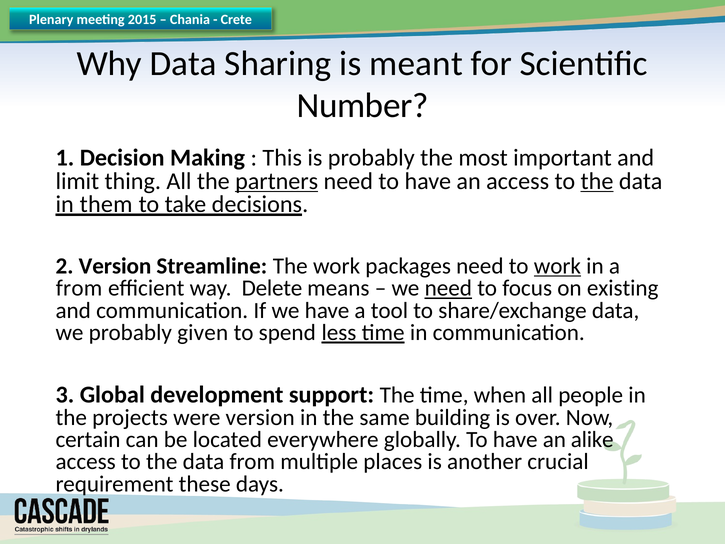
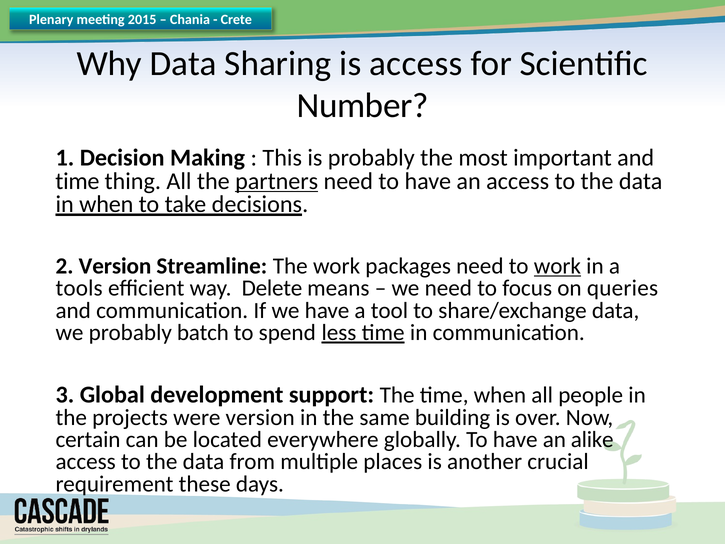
is meant: meant -> access
limit at (77, 181): limit -> time
the at (597, 181) underline: present -> none
in them: them -> when
from at (79, 288): from -> tools
need at (448, 288) underline: present -> none
existing: existing -> queries
given: given -> batch
